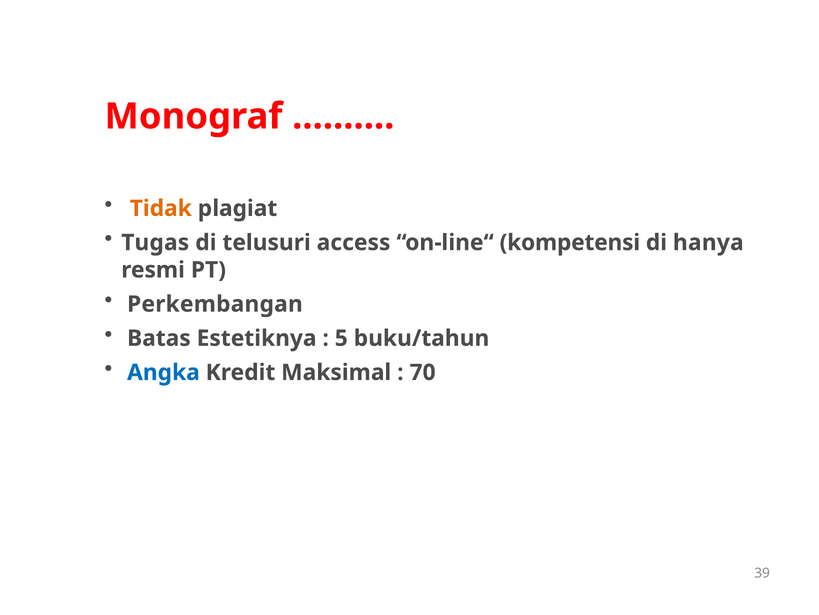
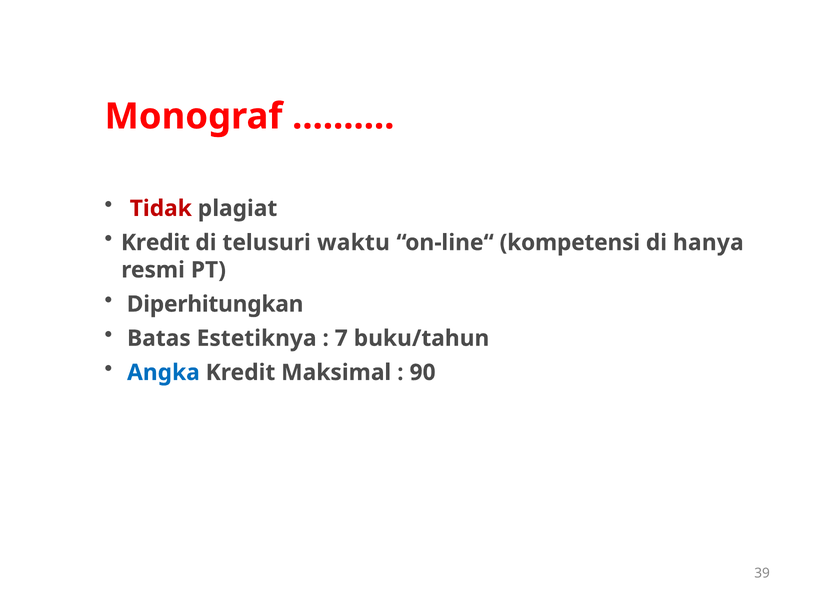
Tidak colour: orange -> red
Tugas at (155, 242): Tugas -> Kredit
access: access -> waktu
Perkembangan: Perkembangan -> Diperhitungkan
5: 5 -> 7
70: 70 -> 90
